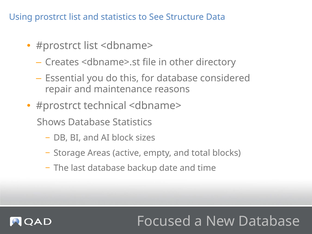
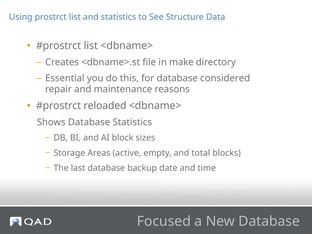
other: other -> make
technical: technical -> reloaded
